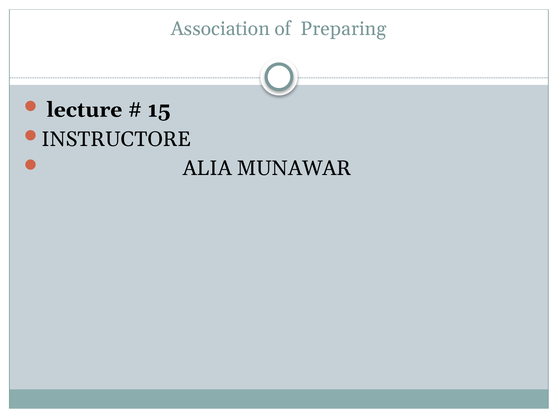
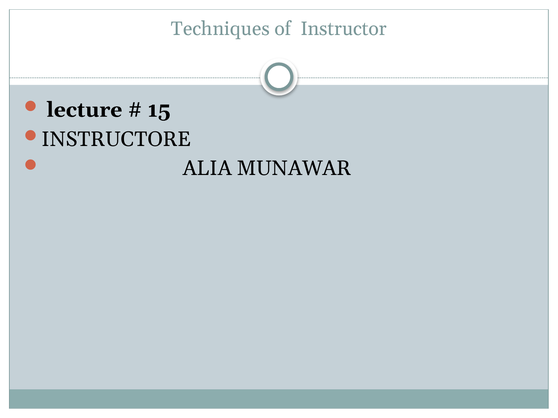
Association: Association -> Techniques
Preparing: Preparing -> Instructor
